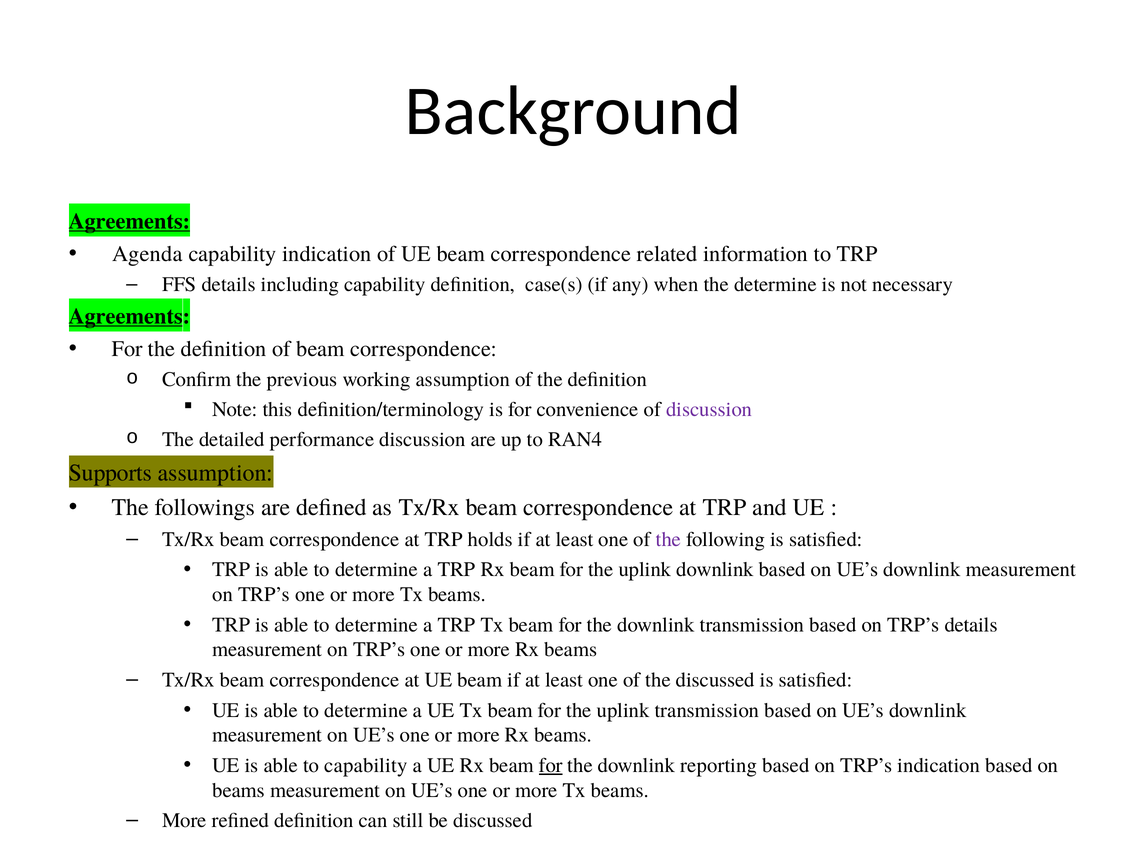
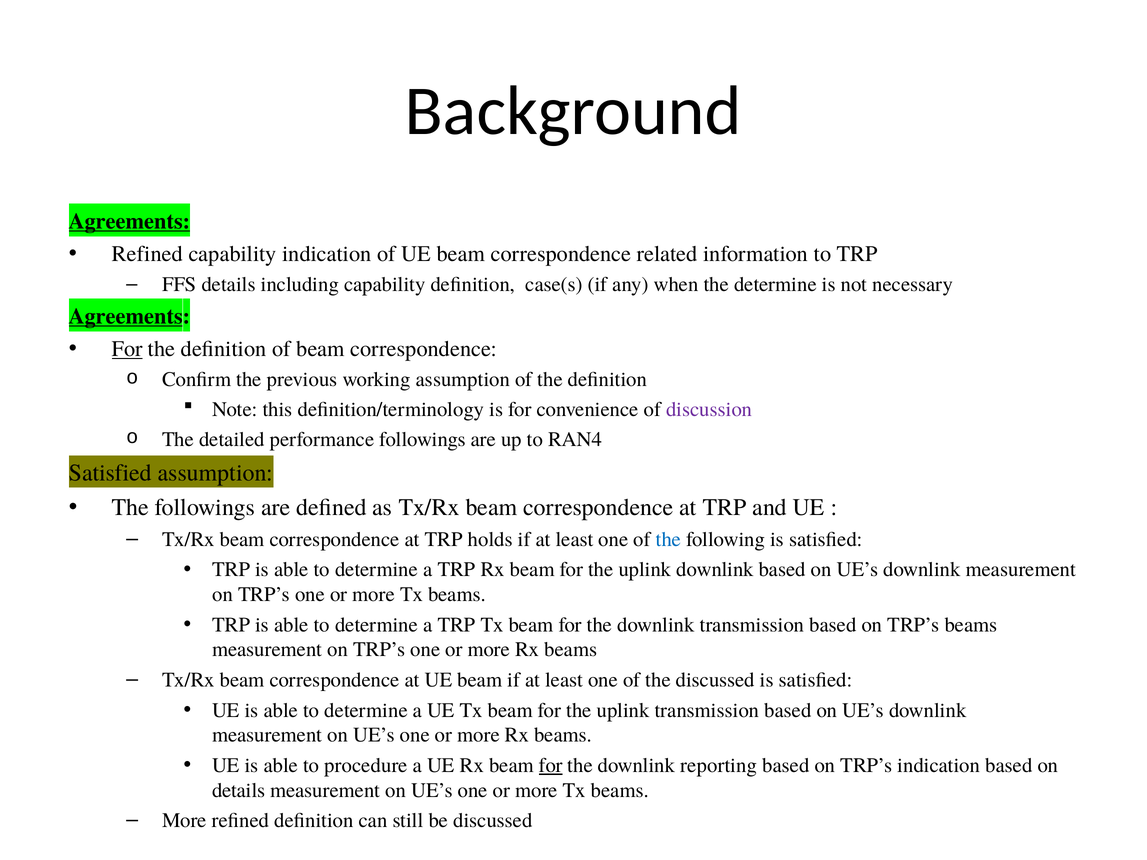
Agenda at (147, 254): Agenda -> Refined
For at (127, 349) underline: none -> present
performance discussion: discussion -> followings
Supports at (110, 473): Supports -> Satisfied
the at (668, 539) colour: purple -> blue
TRP’s details: details -> beams
to capability: capability -> procedure
beams at (239, 791): beams -> details
